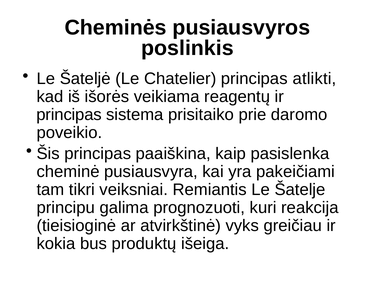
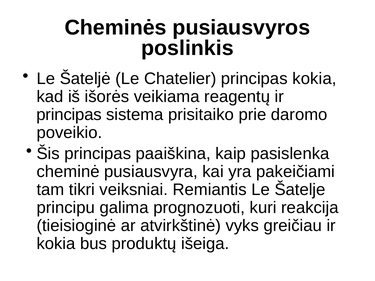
principas atlikti: atlikti -> kokia
